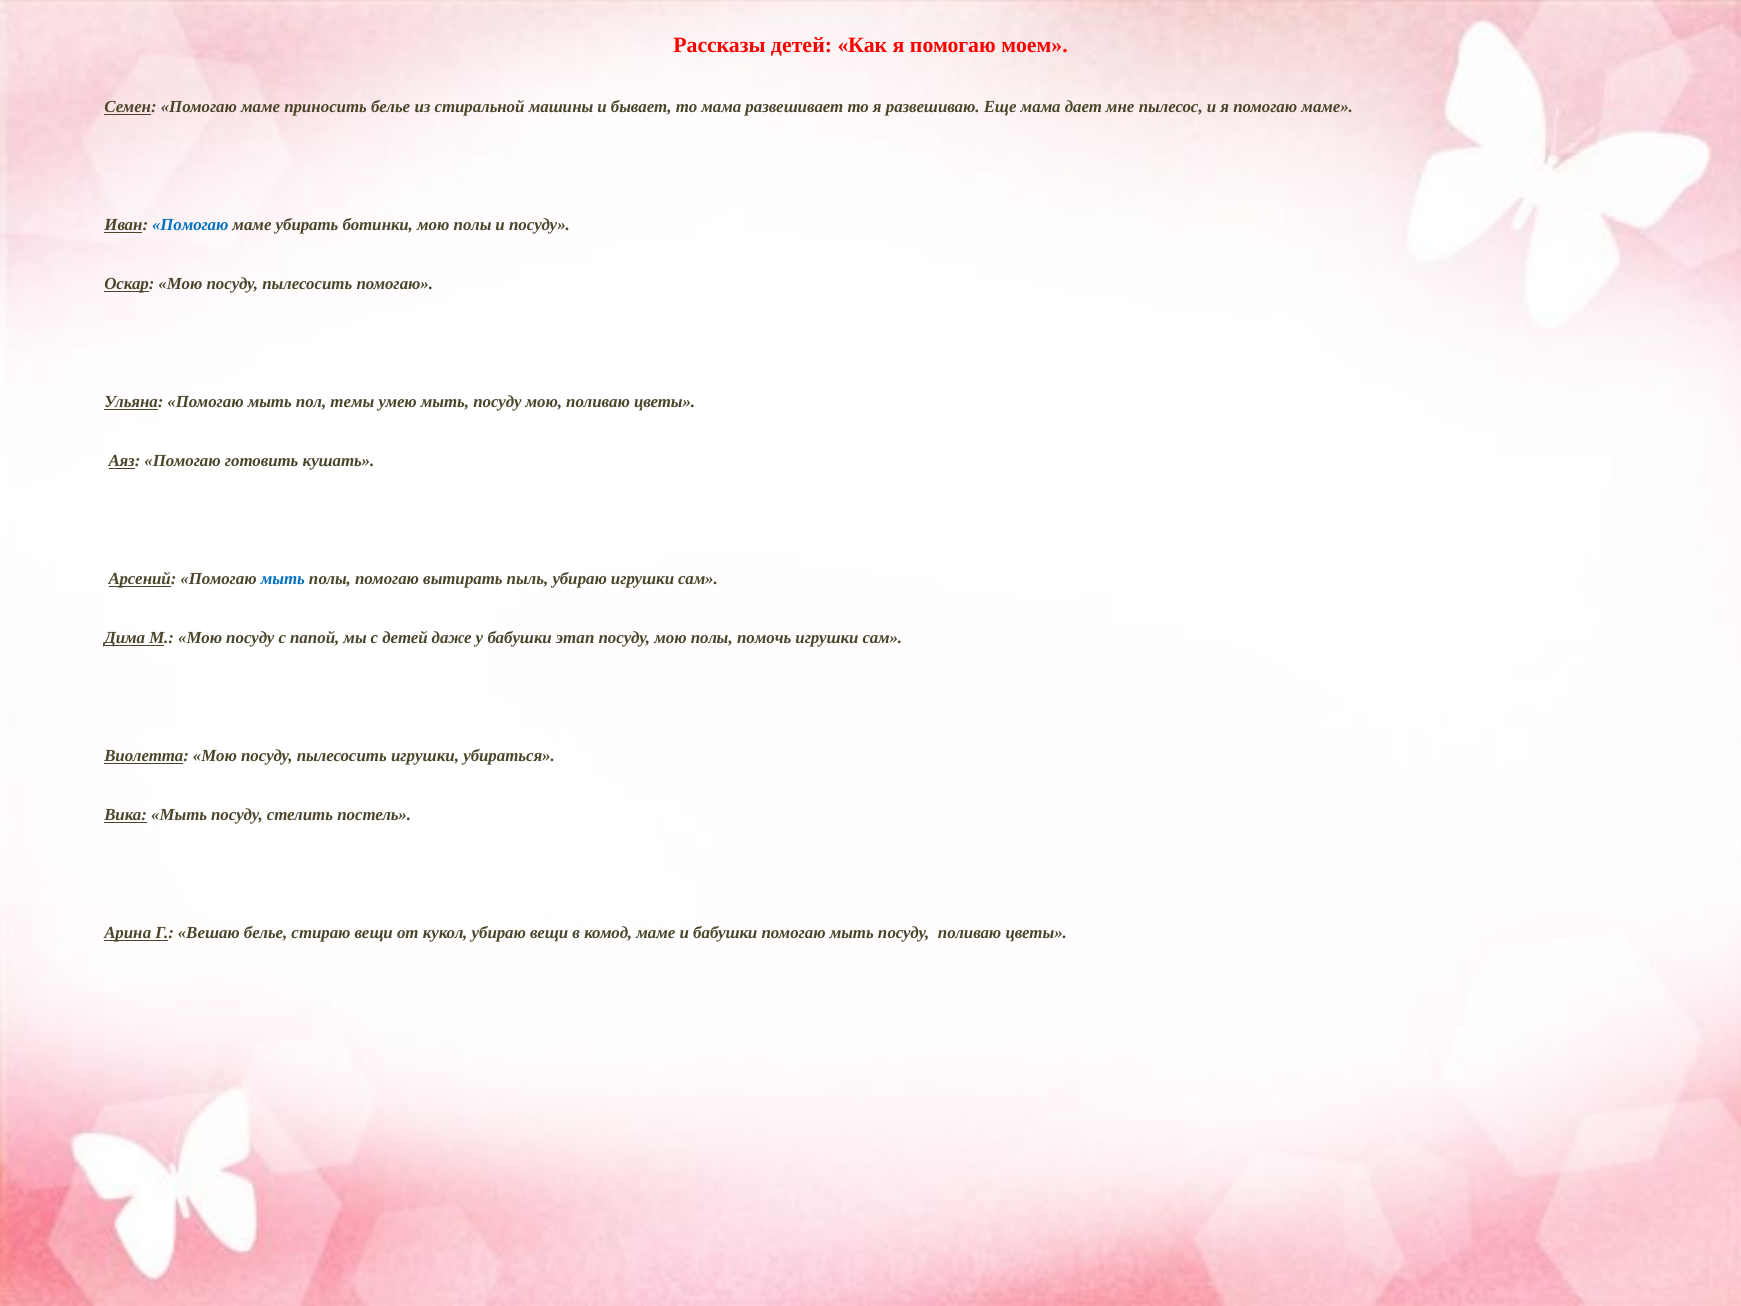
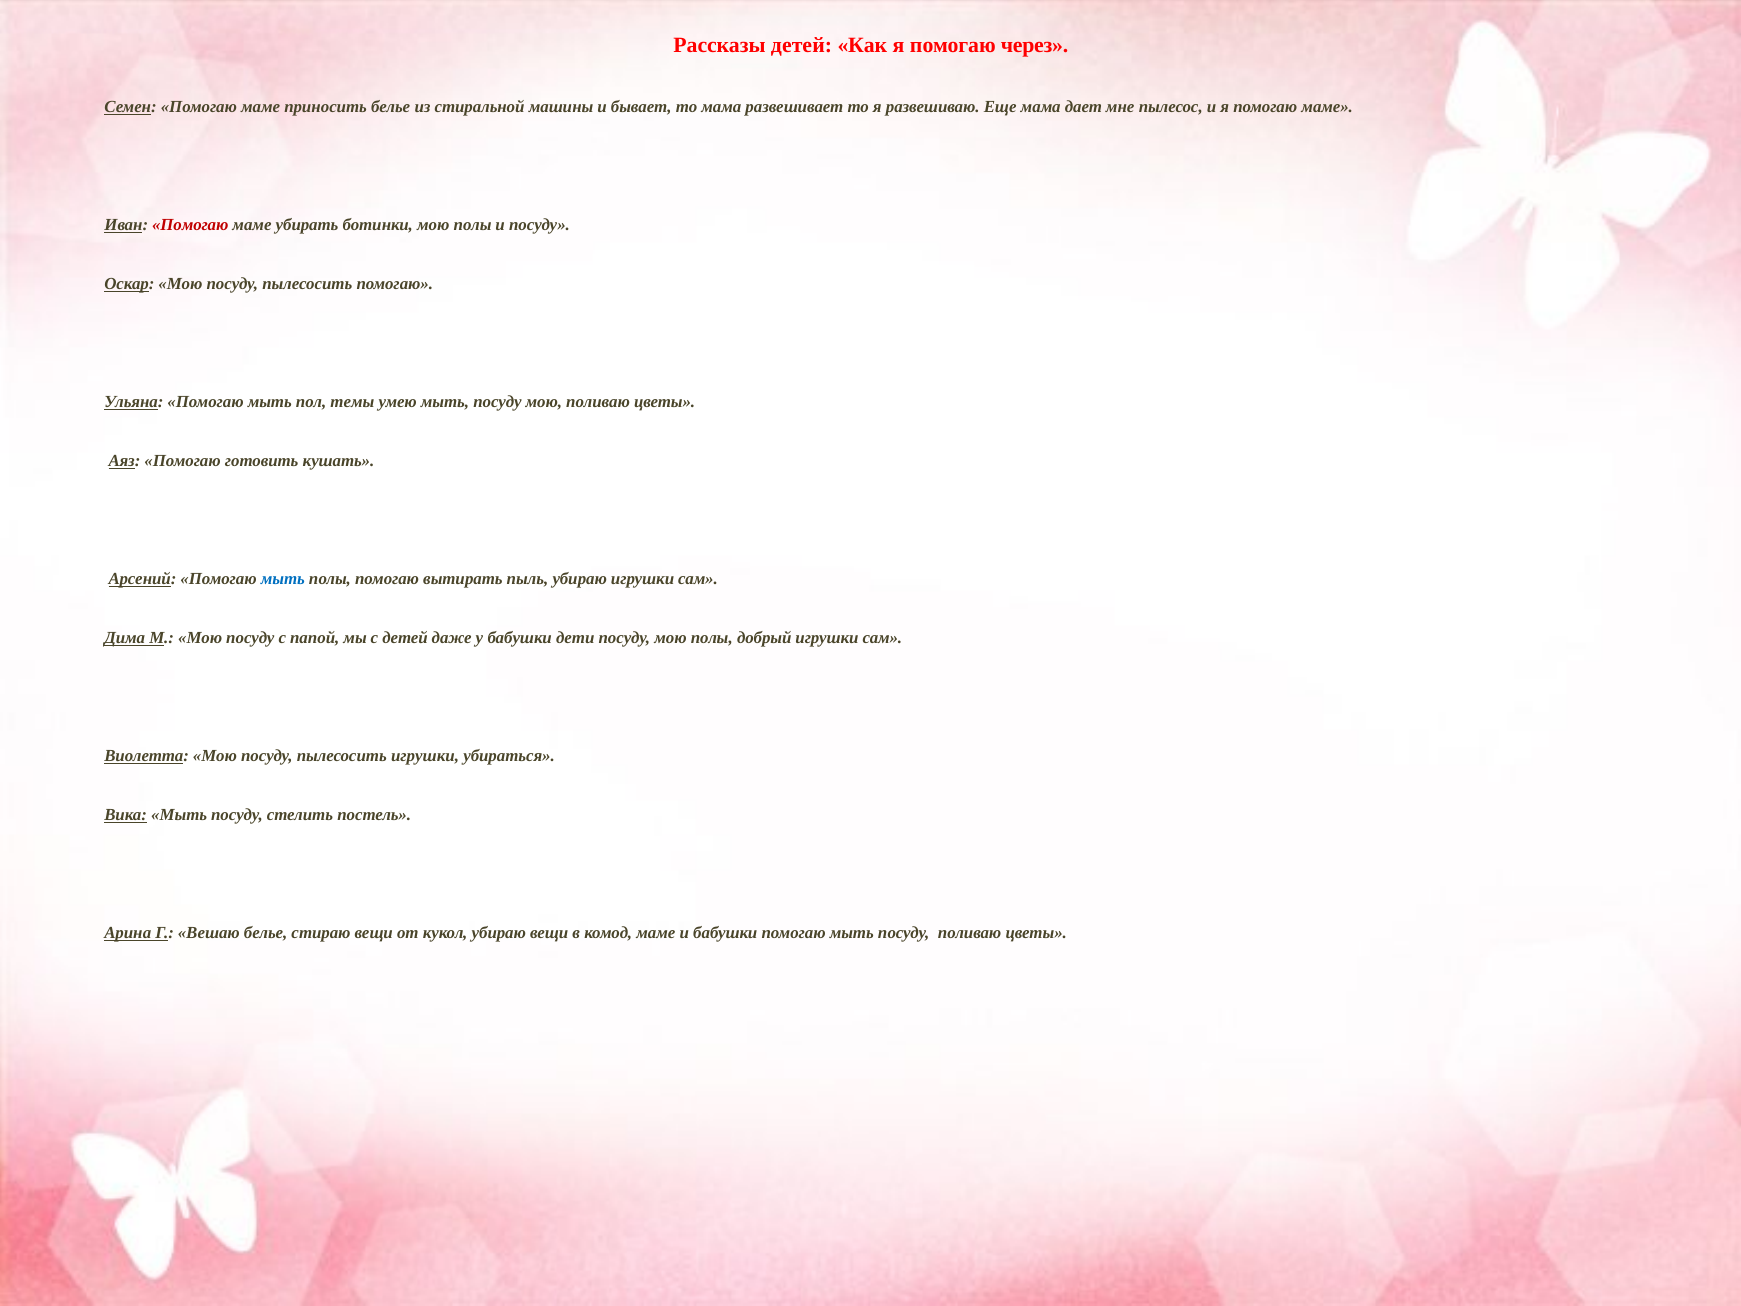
моем: моем -> через
Помогаю at (190, 225) colour: blue -> red
этап: этап -> дети
помочь: помочь -> добрый
